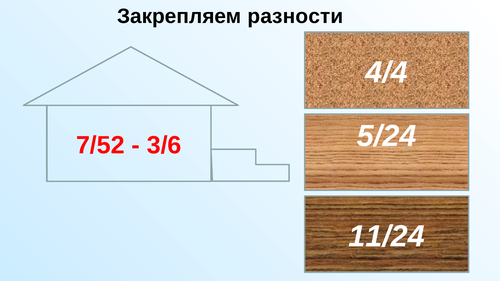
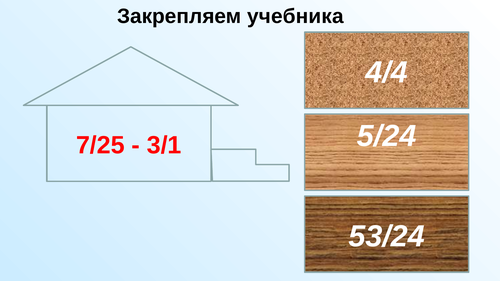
разности: разности -> учебника
7/52: 7/52 -> 7/25
3/6: 3/6 -> 3/1
11/24: 11/24 -> 53/24
